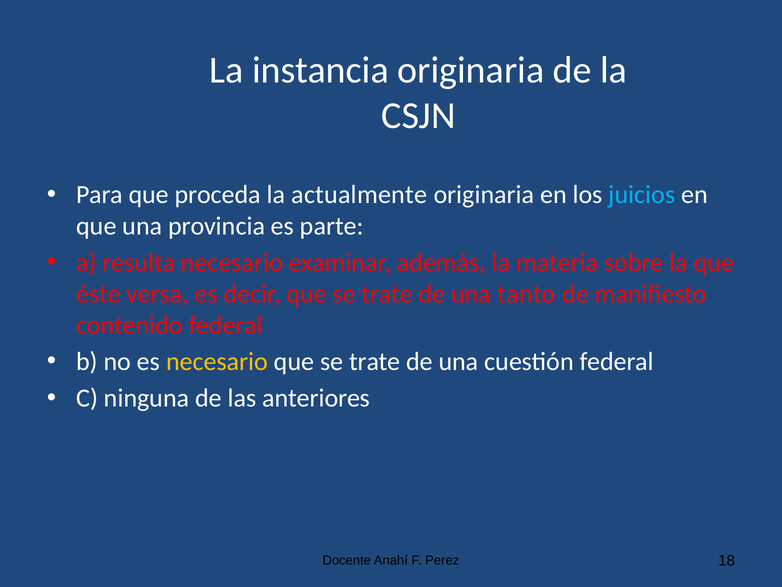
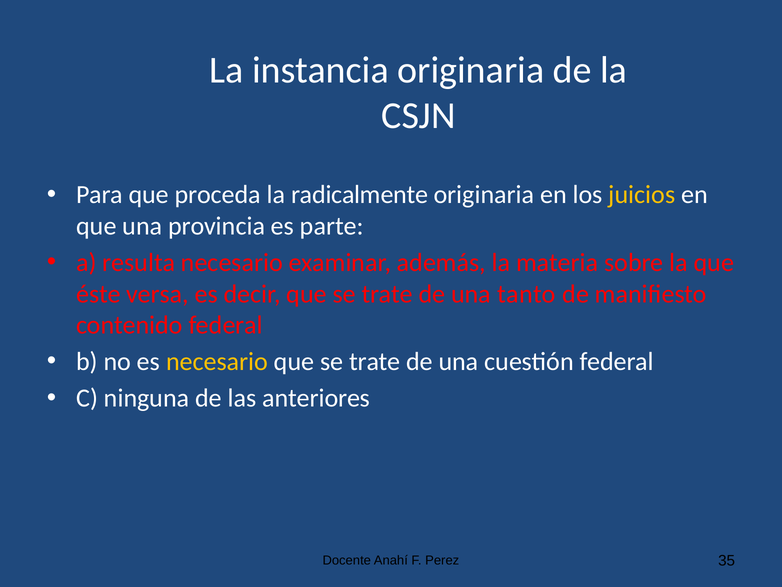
actualmente: actualmente -> radicalmente
juicios colour: light blue -> yellow
18: 18 -> 35
